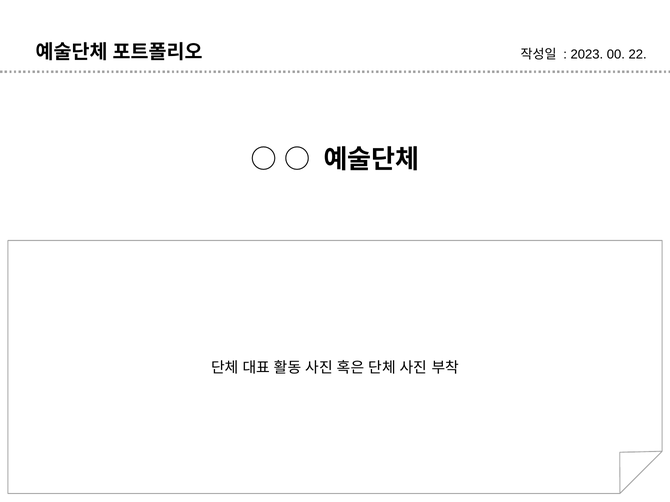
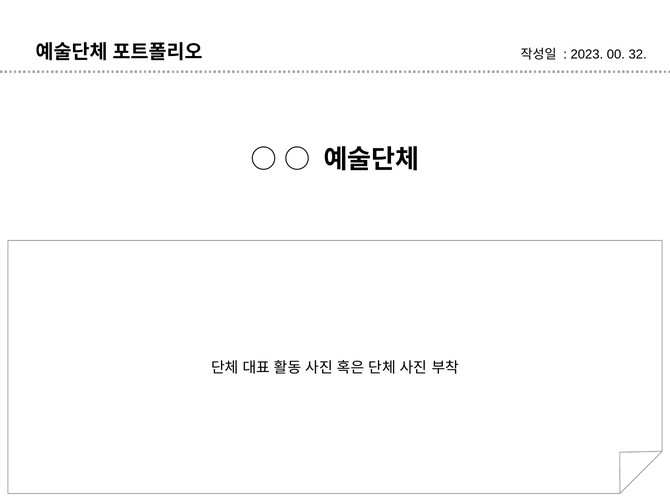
22: 22 -> 32
